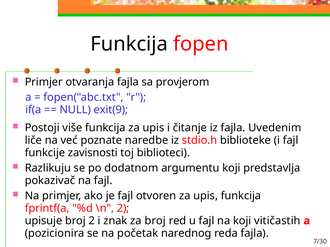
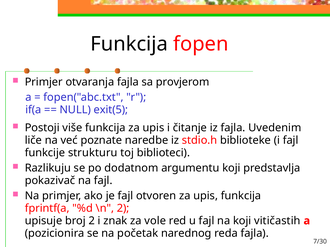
exit(9: exit(9 -> exit(5
zavisnosti: zavisnosti -> strukturu
za broj: broj -> vole
